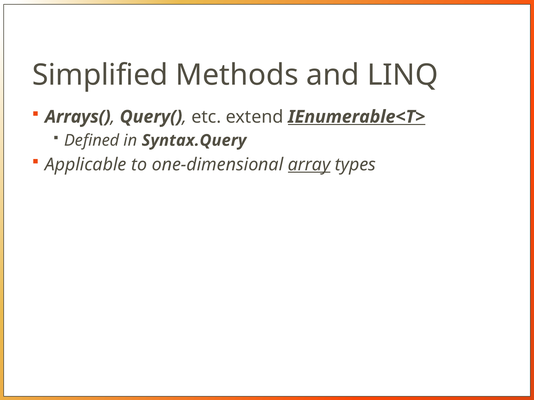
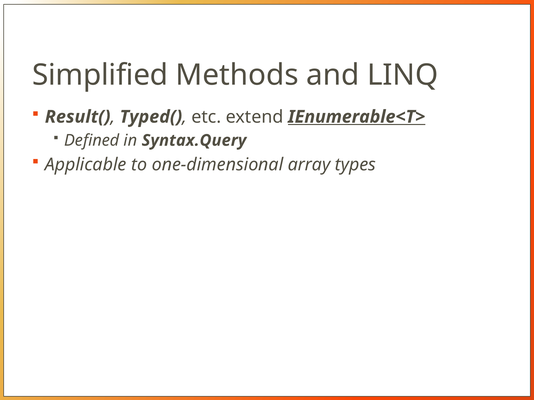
Arrays(: Arrays( -> Result(
Query(: Query( -> Typed(
array underline: present -> none
